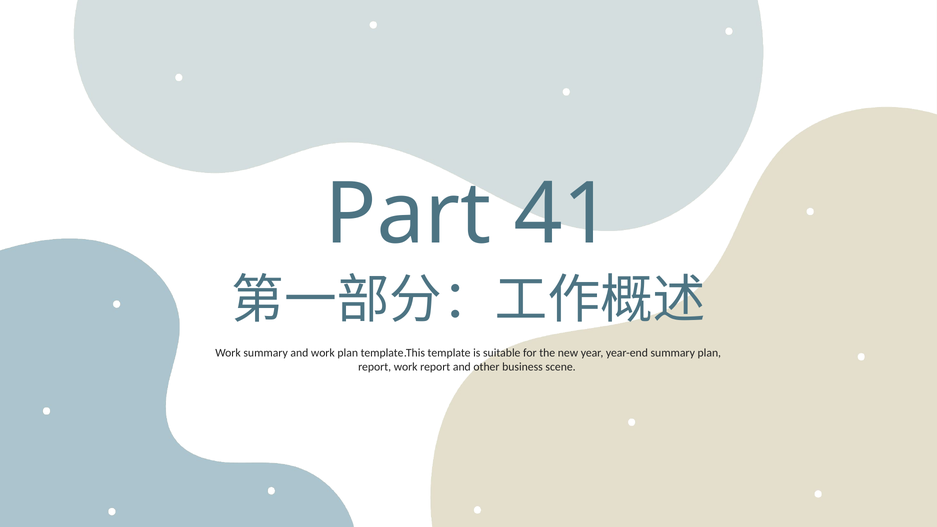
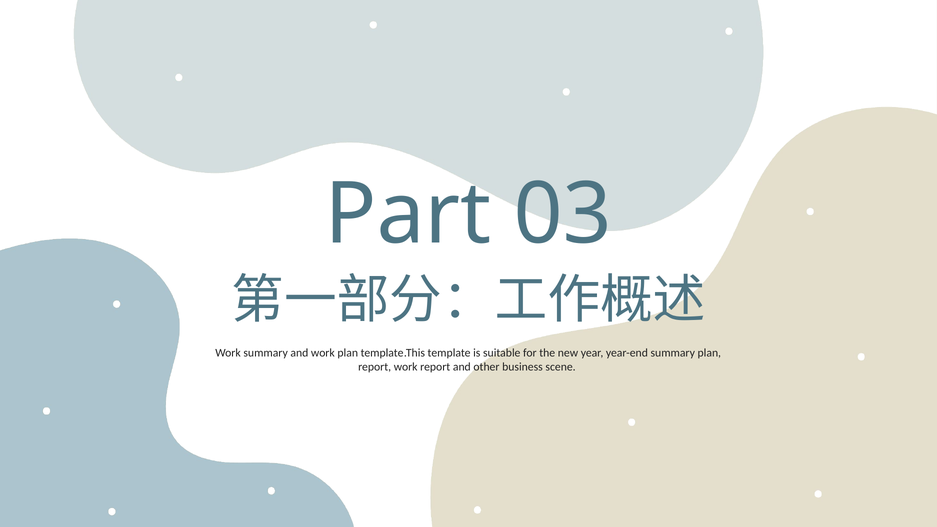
41: 41 -> 03
